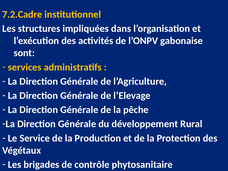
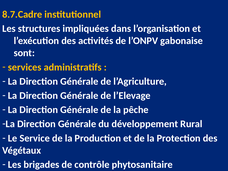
7.2.Cadre: 7.2.Cadre -> 8.7.Cadre
